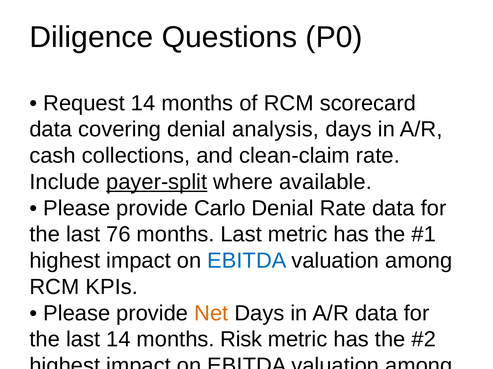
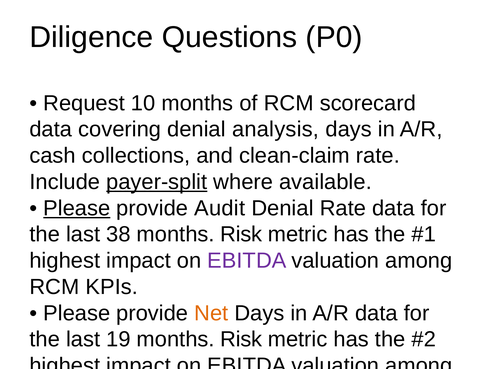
Request 14: 14 -> 10
Please at (77, 209) underline: none -> present
Carlo: Carlo -> Audit
76: 76 -> 38
Last at (241, 235): Last -> Risk
EBITDA at (247, 261) colour: blue -> purple
last 14: 14 -> 19
